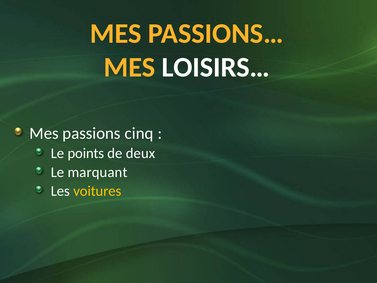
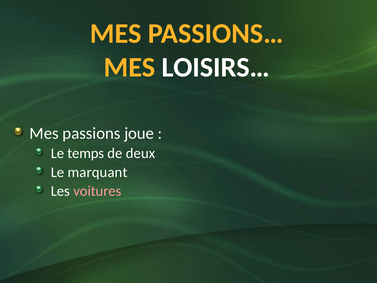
cinq: cinq -> joue
points: points -> temps
voitures colour: yellow -> pink
